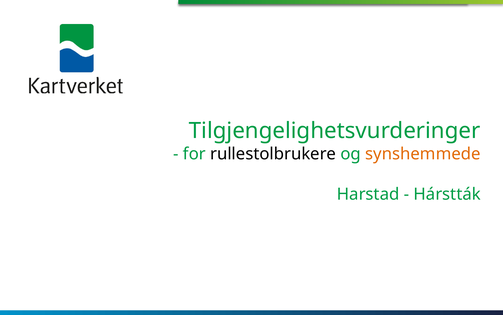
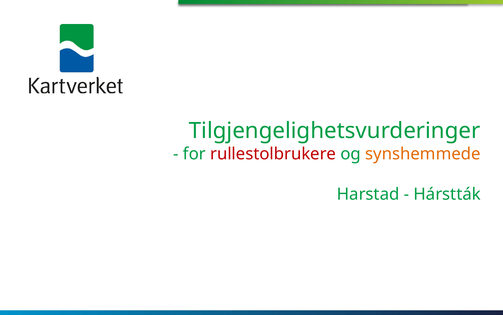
rullestolbrukere colour: black -> red
